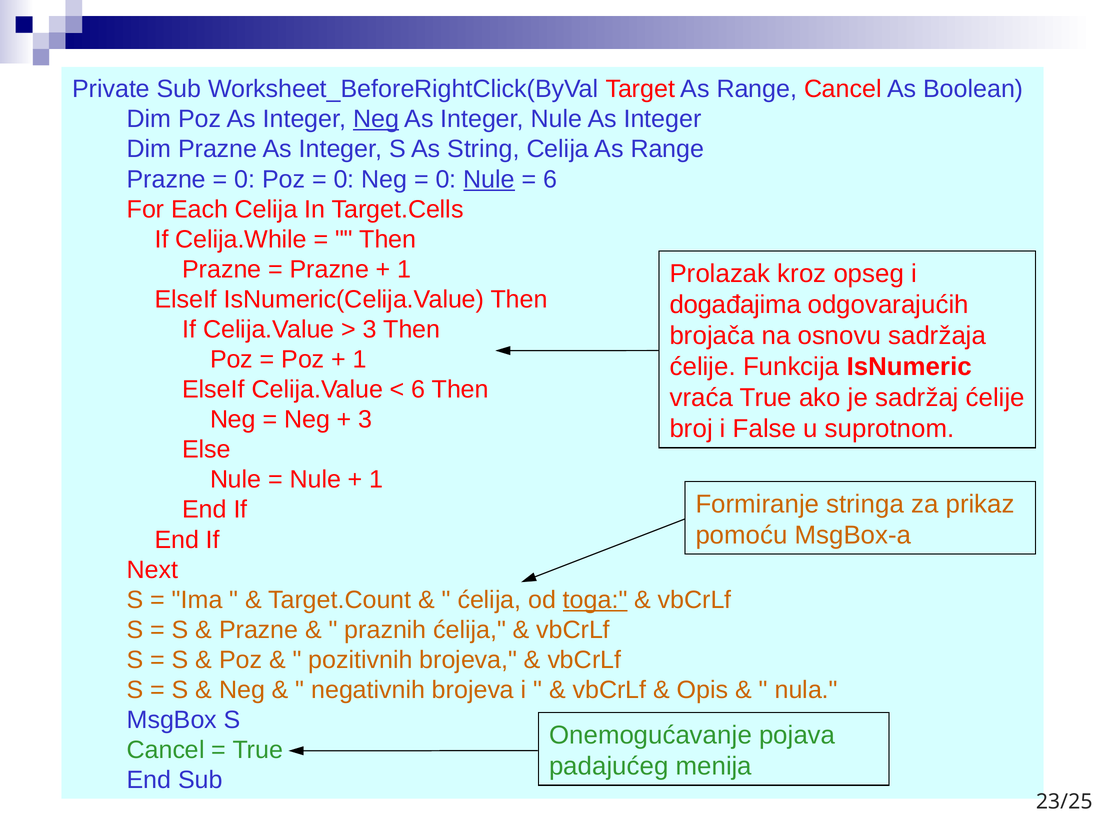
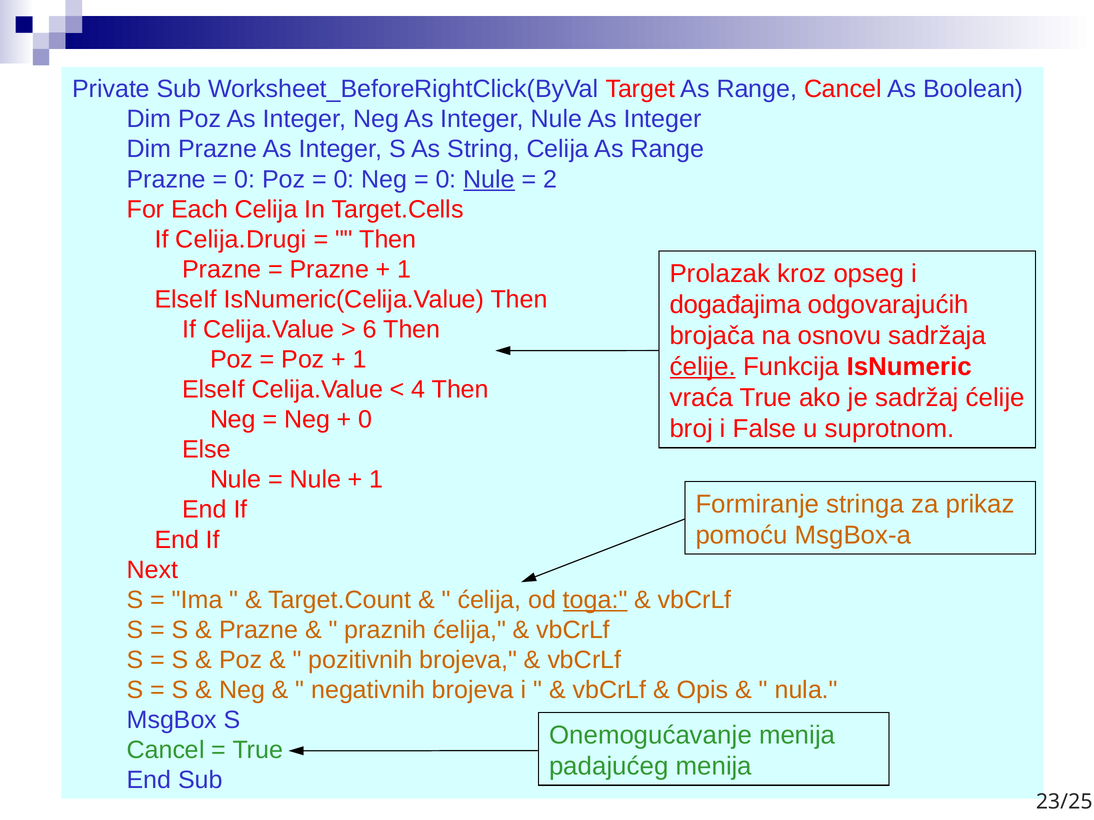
Neg at (376, 119) underline: present -> none
6 at (550, 179): 6 -> 2
Celija.While: Celija.While -> Celija.Drugi
3 at (370, 330): 3 -> 6
ćelije at (703, 367) underline: none -> present
6 at (418, 390): 6 -> 4
3 at (365, 420): 3 -> 0
Onemogućavanje pojava: pojava -> menija
